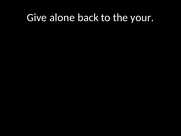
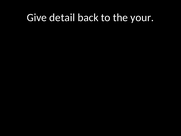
alone: alone -> detail
